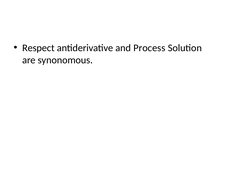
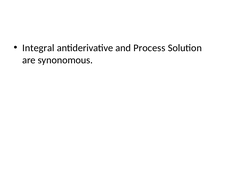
Respect: Respect -> Integral
